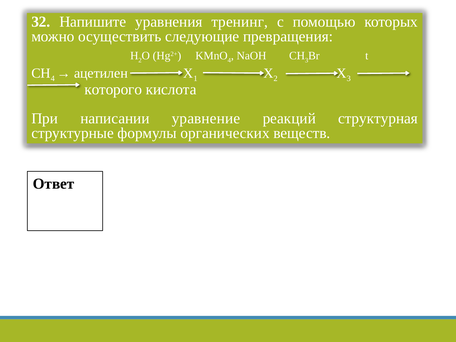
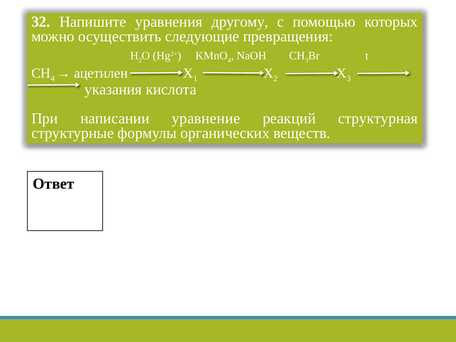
тренинг: тренинг -> другому
которого: которого -> указания
